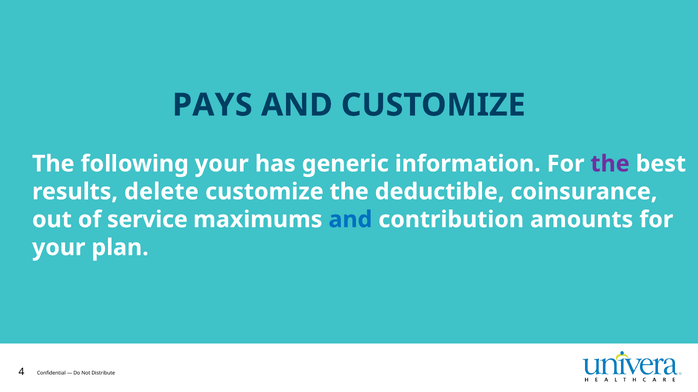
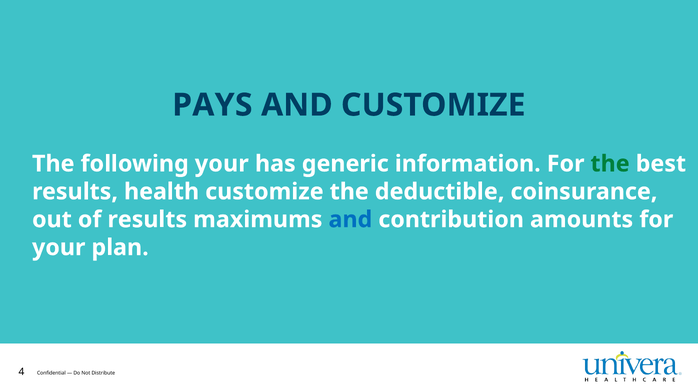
the at (610, 164) colour: purple -> green
delete: delete -> health
of service: service -> results
